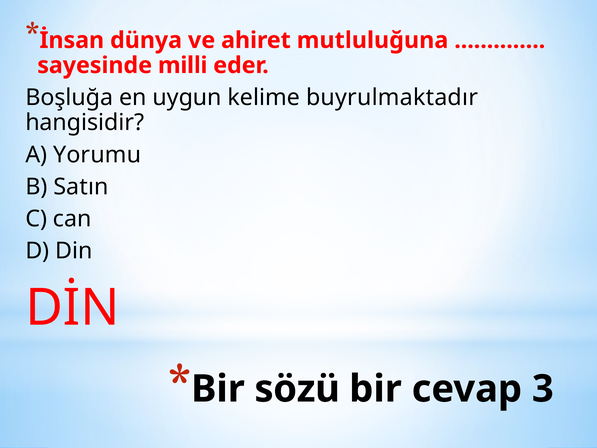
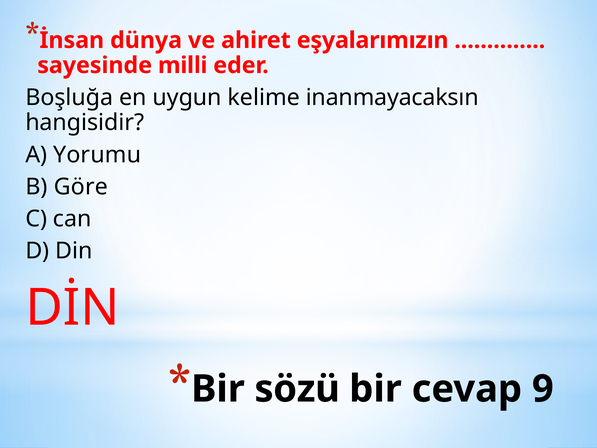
mutluluğuna: mutluluğuna -> eşyalarımızın
buyrulmaktadır: buyrulmaktadır -> inanmayacaksın
Satın: Satın -> Göre
3: 3 -> 9
